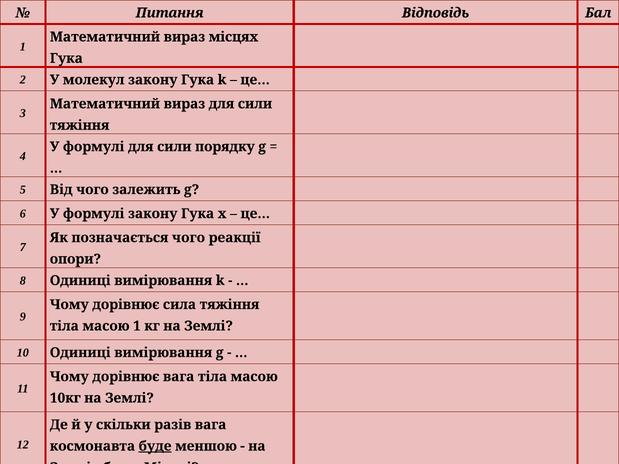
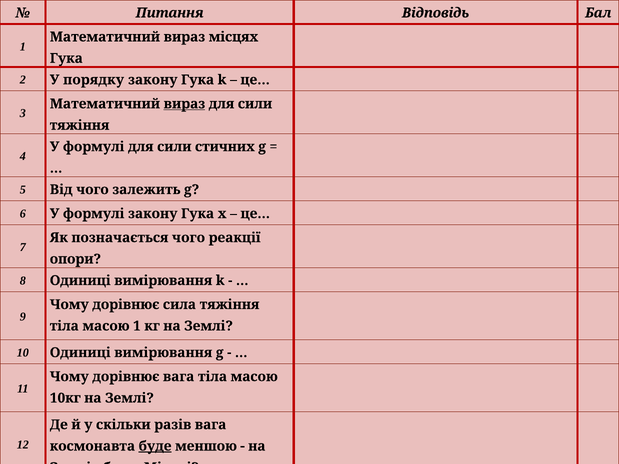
молекул: молекул -> порядку
вираз at (184, 104) underline: none -> present
порядку: порядку -> стичних
